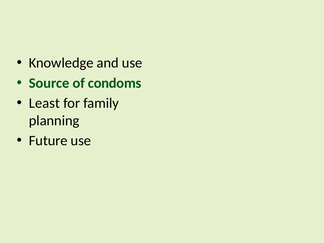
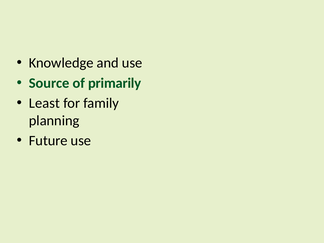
condoms: condoms -> primarily
